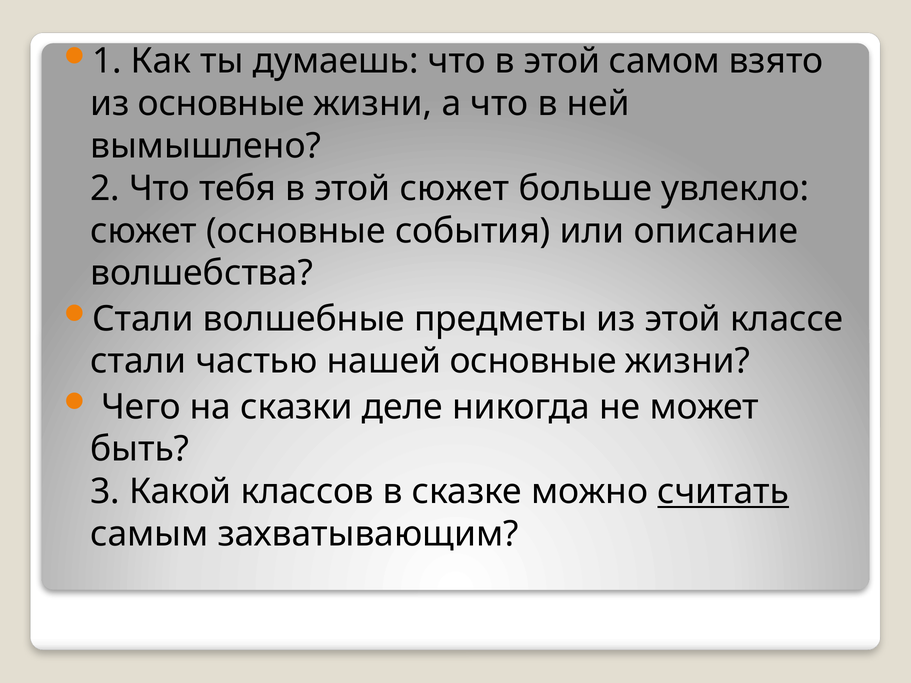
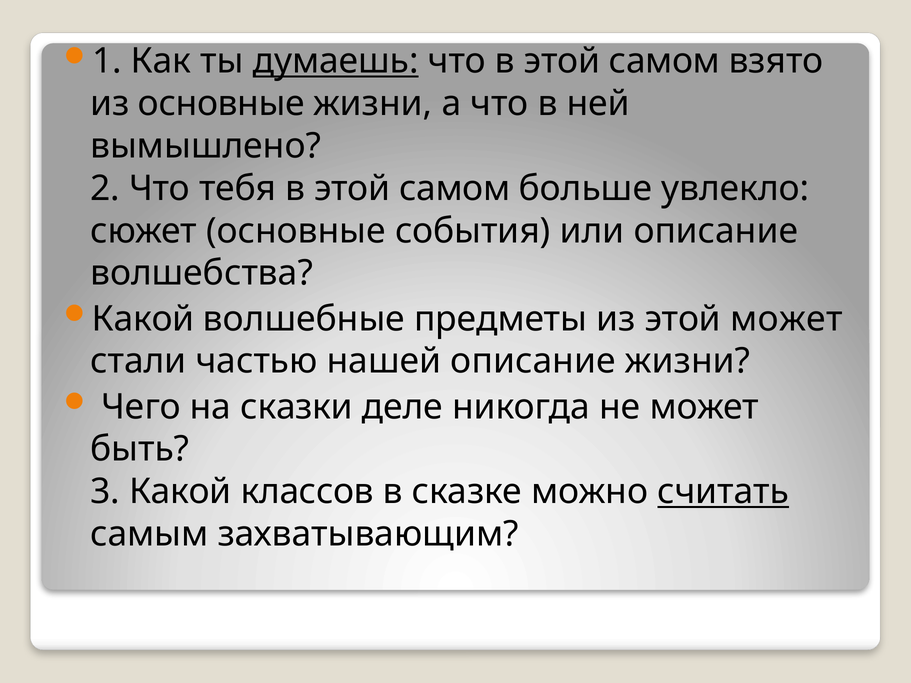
думаешь underline: none -> present
тебя в этой сюжет: сюжет -> самом
Стали at (143, 319): Стали -> Какой
этой классе: классе -> может
нашей основные: основные -> описание
